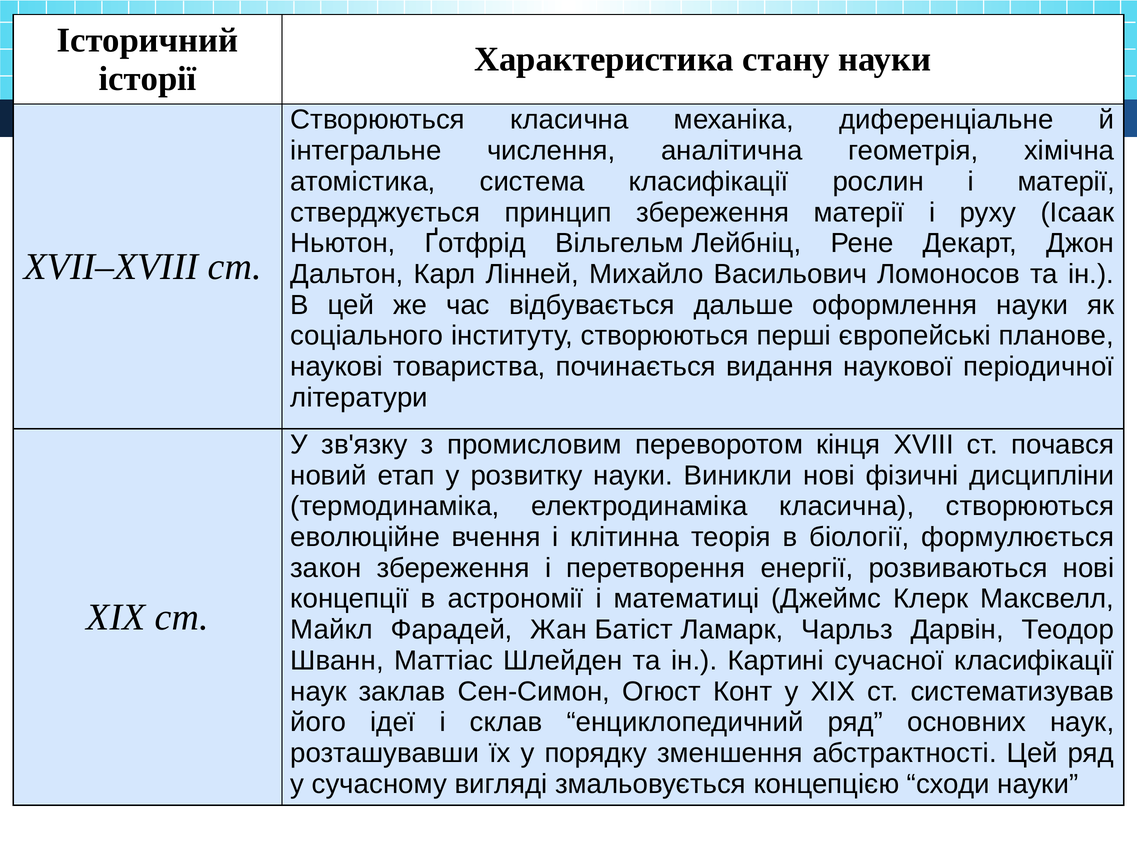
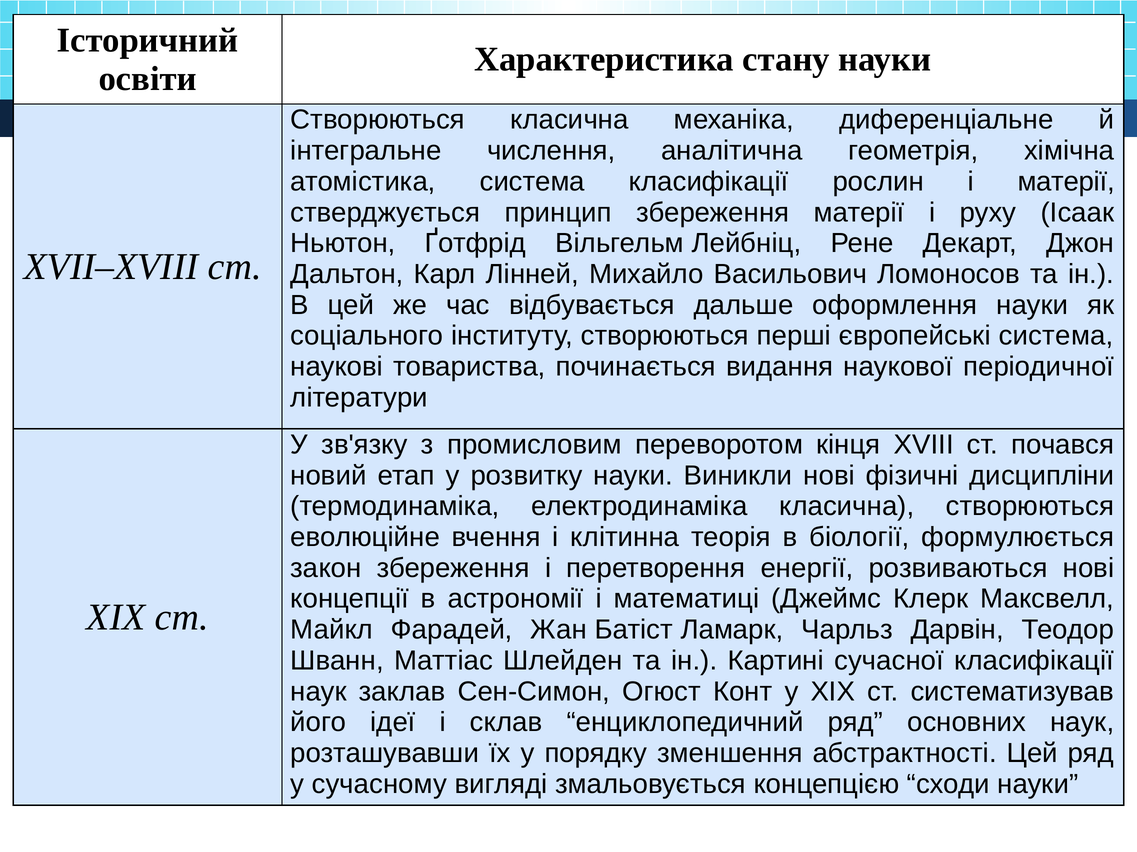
історії: історії -> освіти
європейські планове: планове -> система
